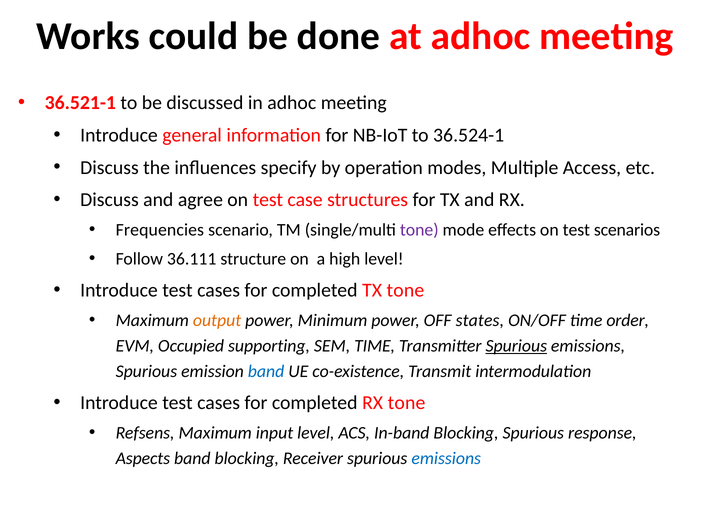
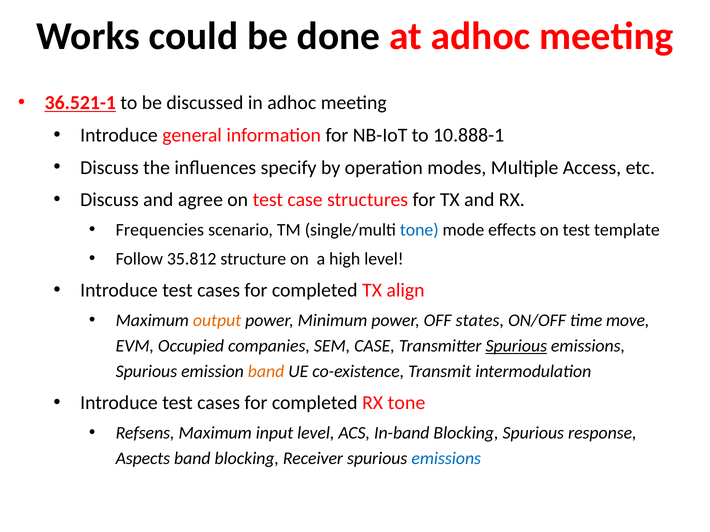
36.521-1 underline: none -> present
36.524-1: 36.524-1 -> 10.888-1
tone at (419, 230) colour: purple -> blue
scenarios: scenarios -> template
36.111: 36.111 -> 35.812
TX tone: tone -> align
order: order -> move
supporting: supporting -> companies
SEM TIME: TIME -> CASE
band at (266, 372) colour: blue -> orange
